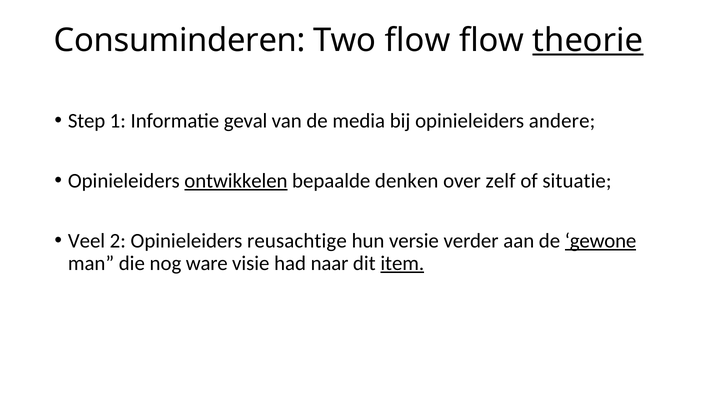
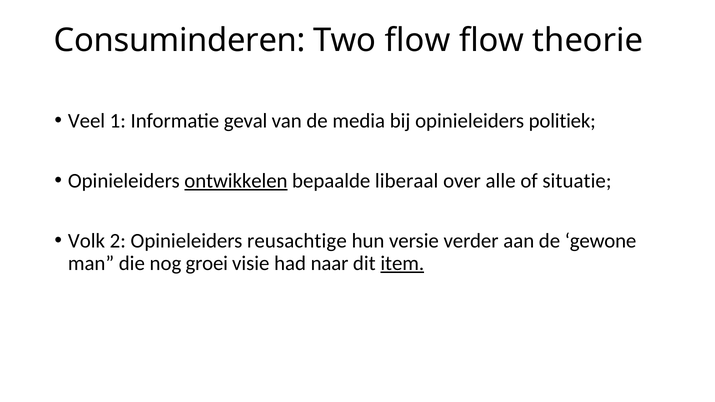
theorie underline: present -> none
Step: Step -> Veel
andere: andere -> politiek
denken: denken -> liberaal
zelf: zelf -> alle
Veel: Veel -> Volk
gewone underline: present -> none
ware: ware -> groei
